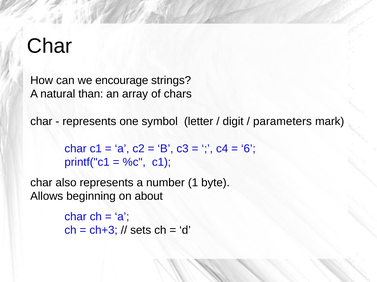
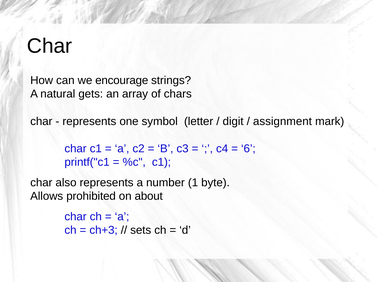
than: than -> gets
parameters: parameters -> assignment
beginning: beginning -> prohibited
